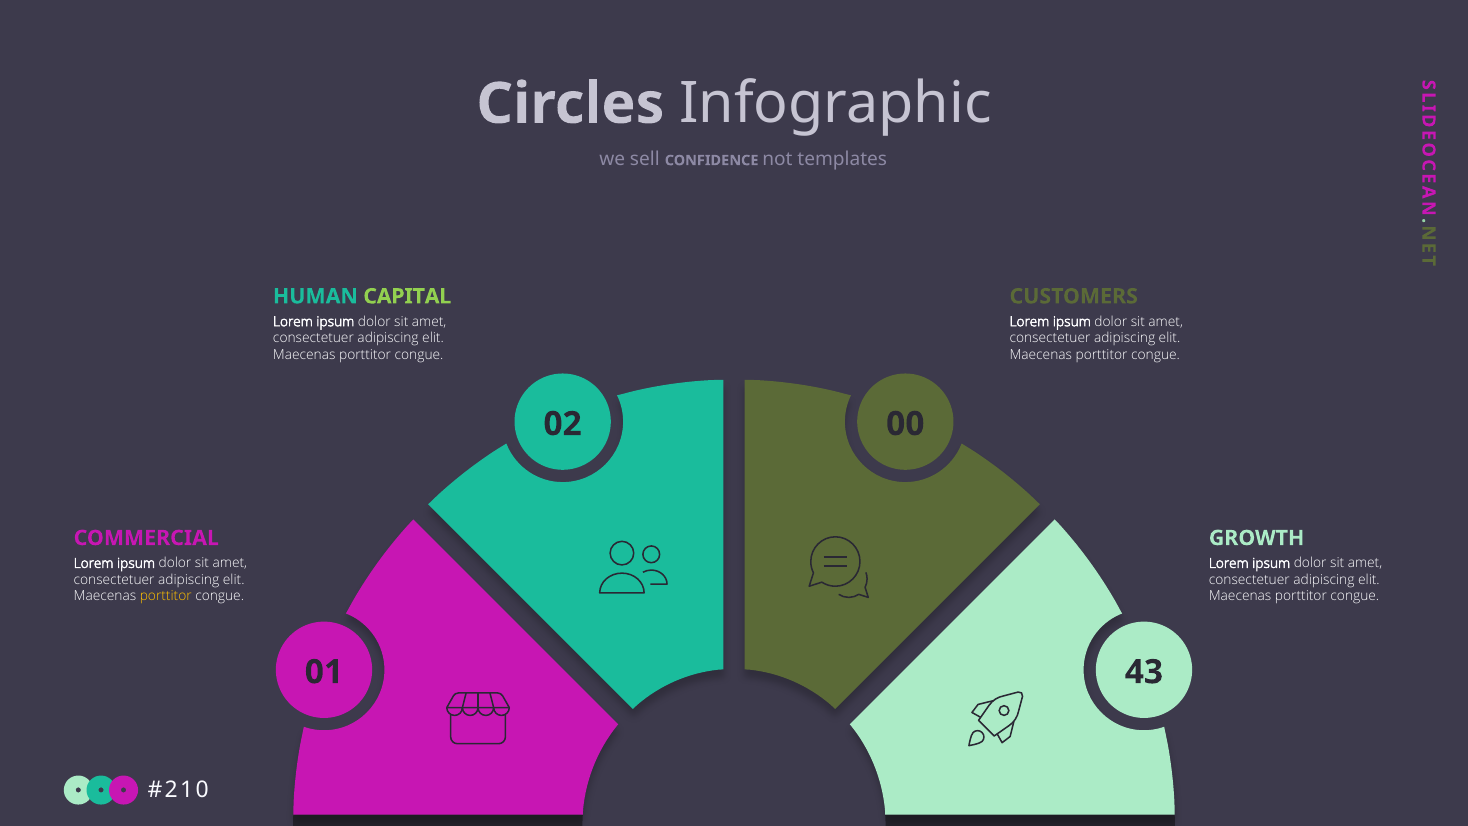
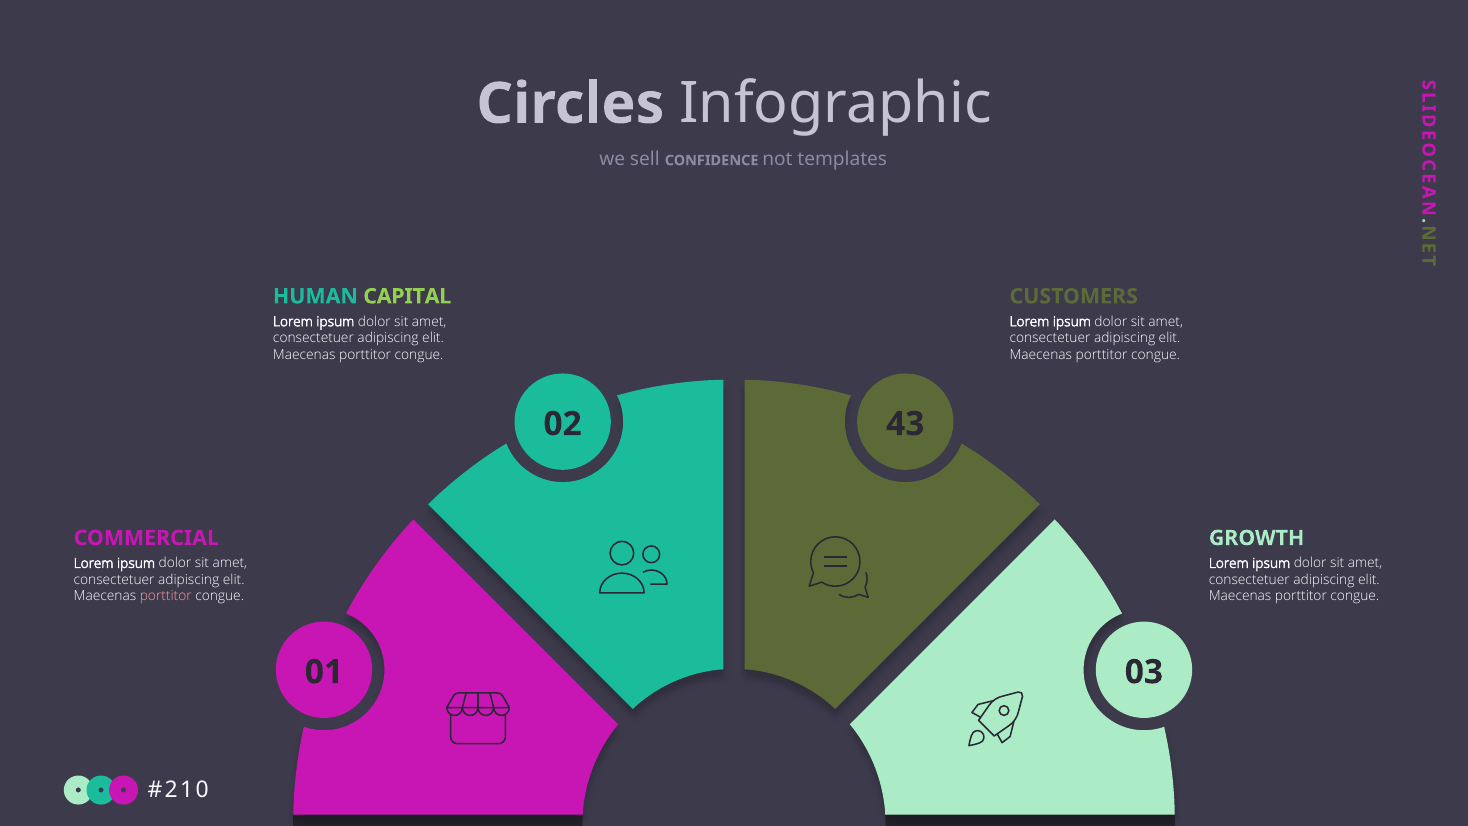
00: 00 -> 43
porttitor at (166, 596) colour: yellow -> pink
43: 43 -> 03
